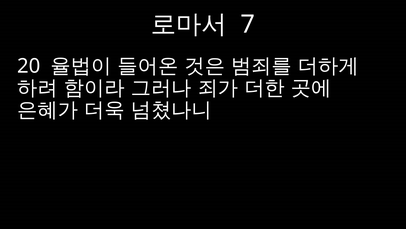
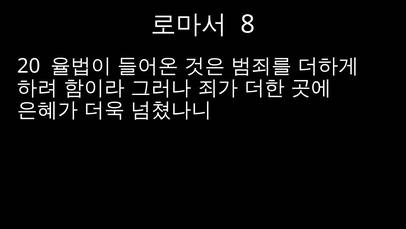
7: 7 -> 8
